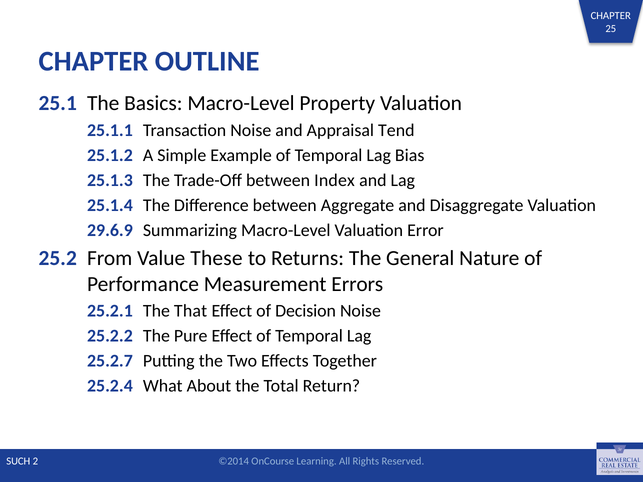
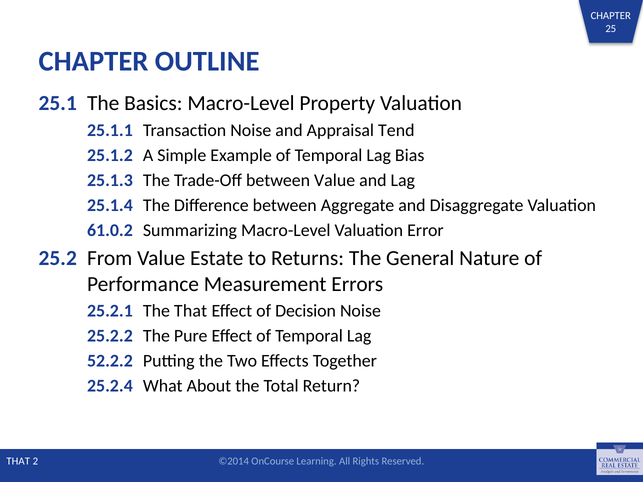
between Index: Index -> Value
29.6.9: 29.6.9 -> 61.0.2
These: These -> Estate
25.2.7: 25.2.7 -> 52.2.2
SUCH at (18, 462): SUCH -> THAT
